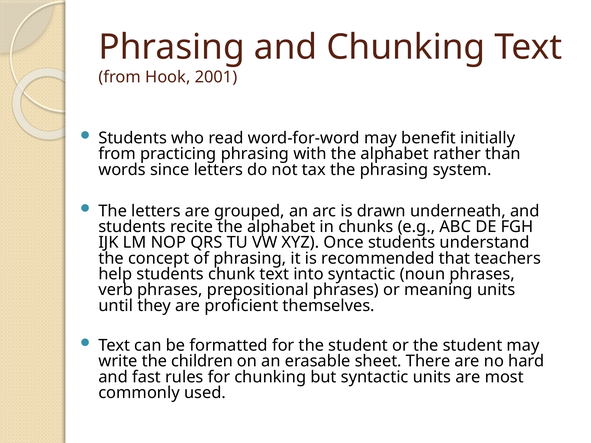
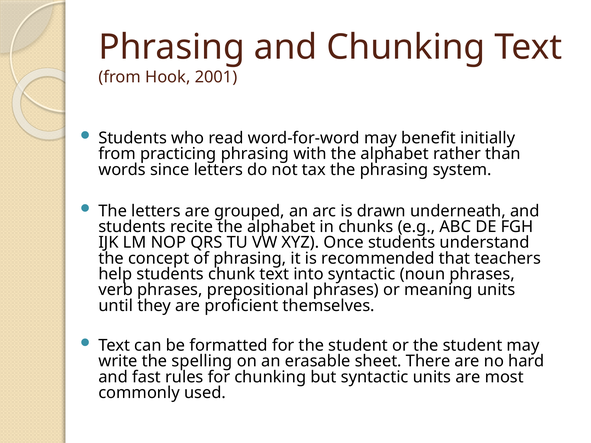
children: children -> spelling
